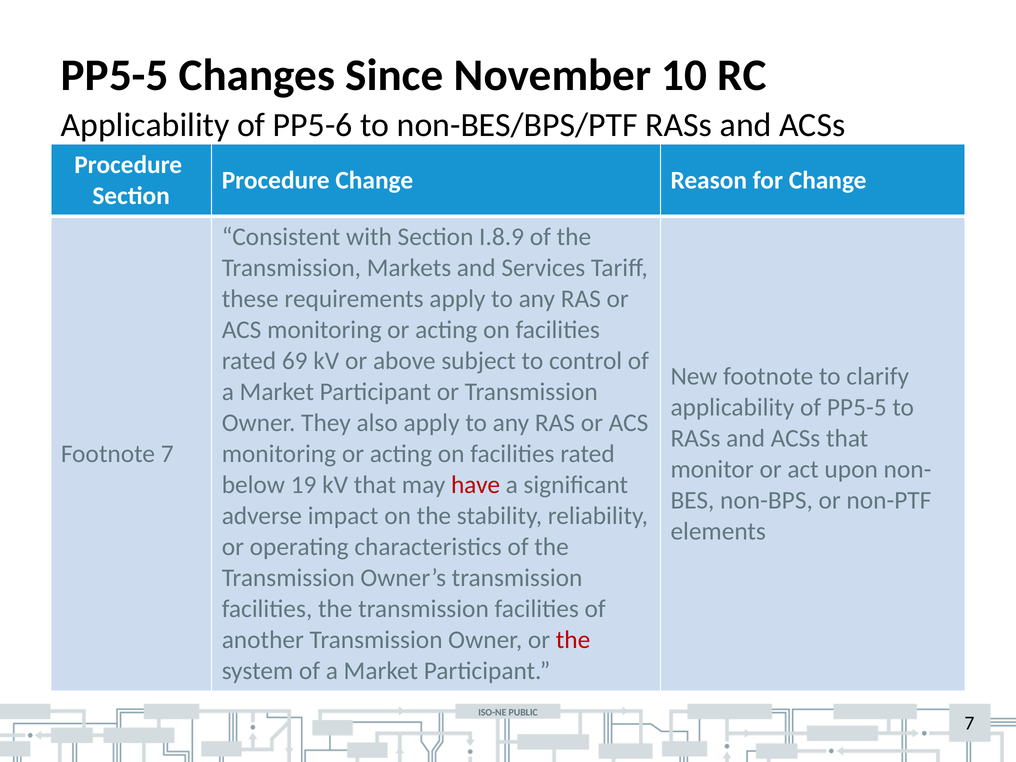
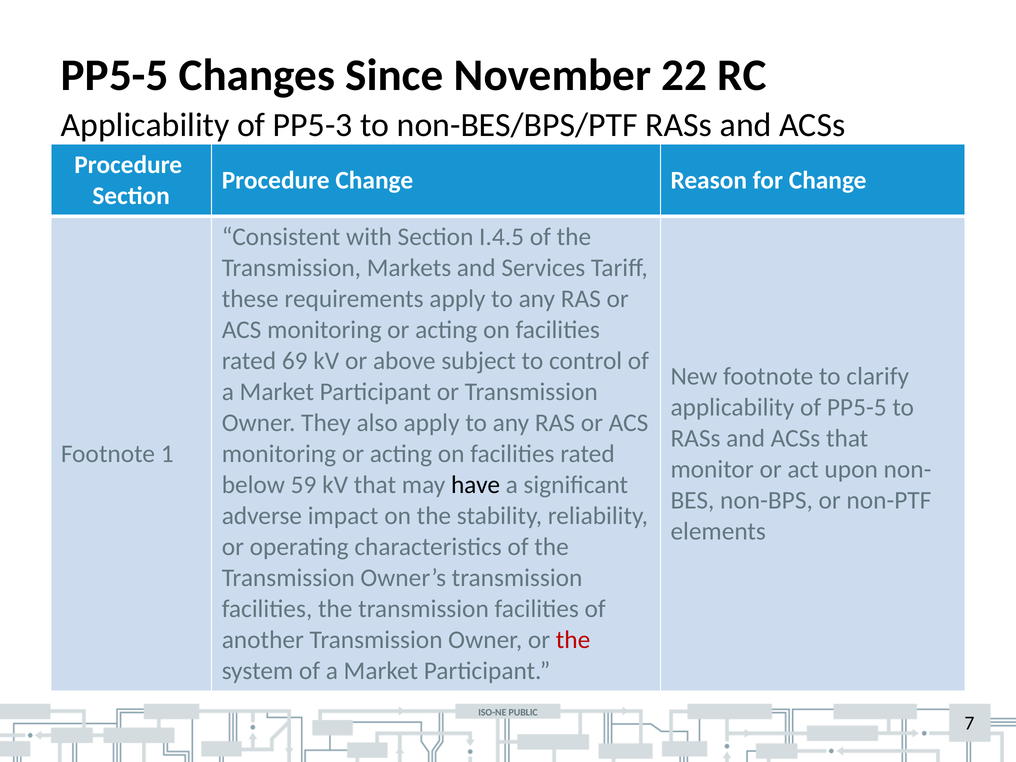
10: 10 -> 22
PP5-6: PP5-6 -> PP5-3
I.8.9: I.8.9 -> I.4.5
Footnote 7: 7 -> 1
19: 19 -> 59
have colour: red -> black
